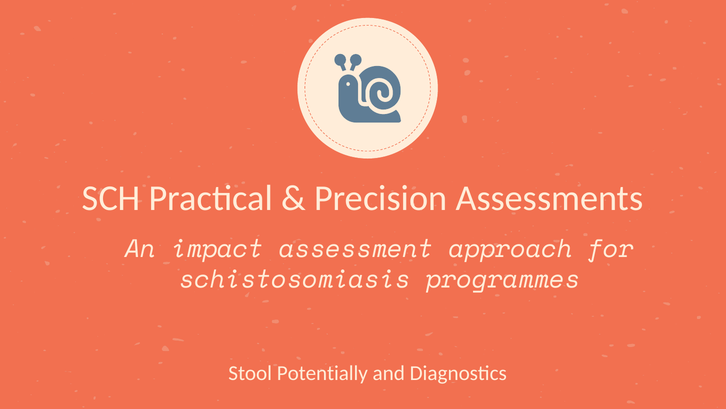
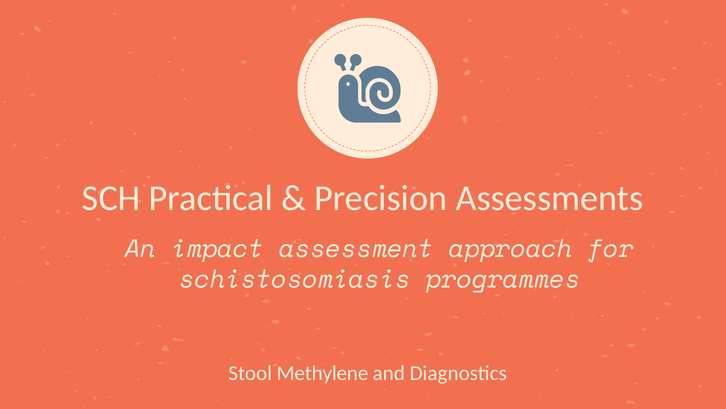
Potentially: Potentially -> Methylene
